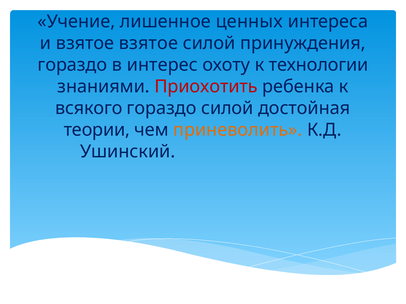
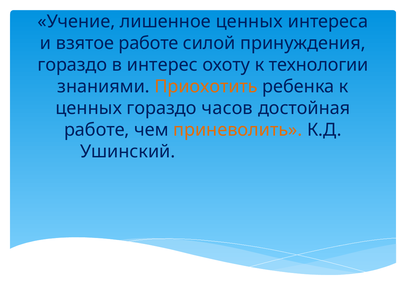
взятое взятое: взятое -> работе
Приохотить colour: red -> orange
всякого at (89, 108): всякого -> ценных
гораздо силой: силой -> часов
теории at (97, 130): теории -> работе
